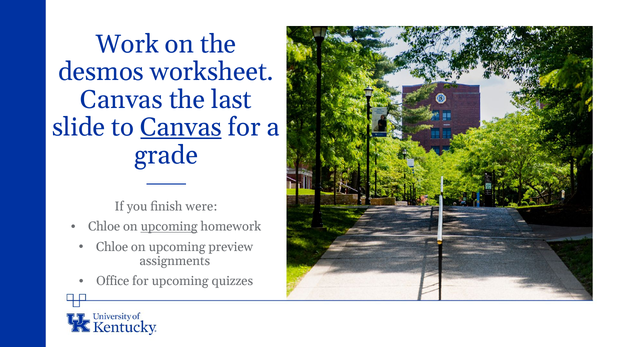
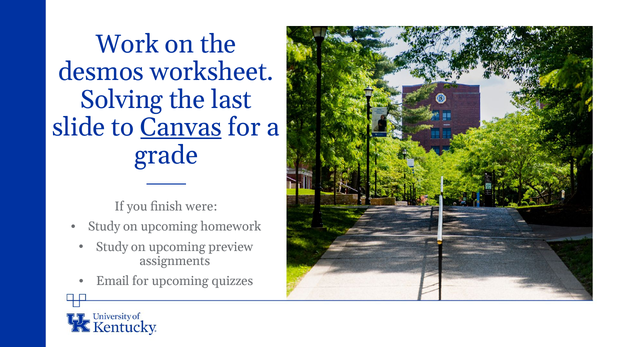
Canvas at (122, 100): Canvas -> Solving
Chloe at (104, 227): Chloe -> Study
upcoming at (169, 227) underline: present -> none
Chloe at (112, 247): Chloe -> Study
Office: Office -> Email
